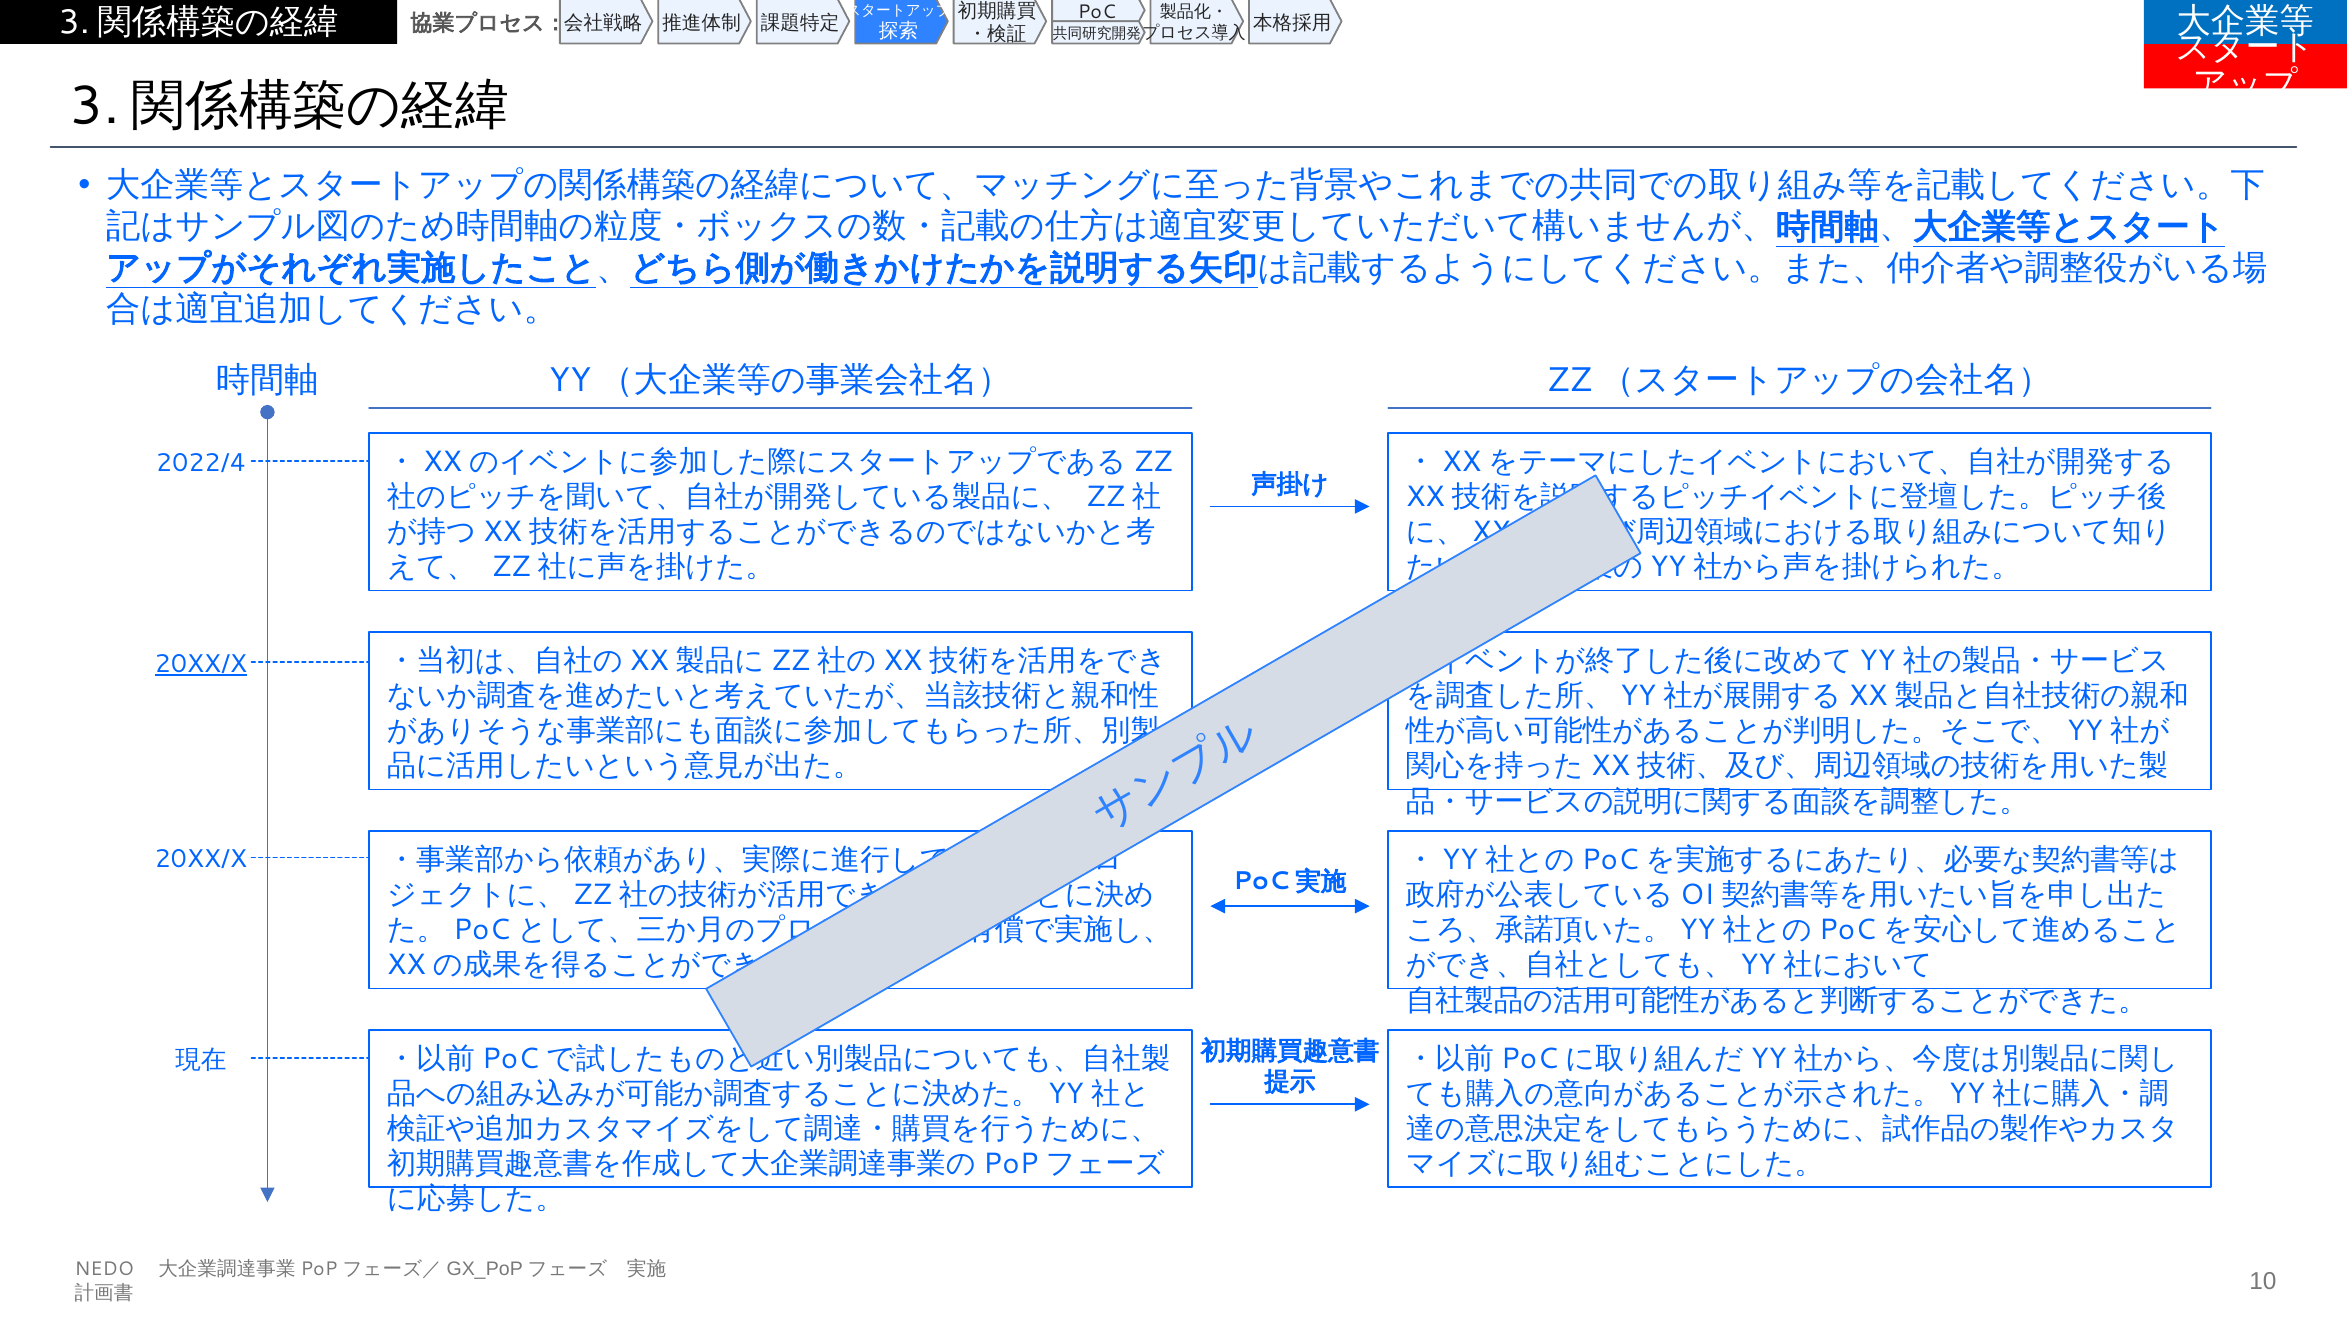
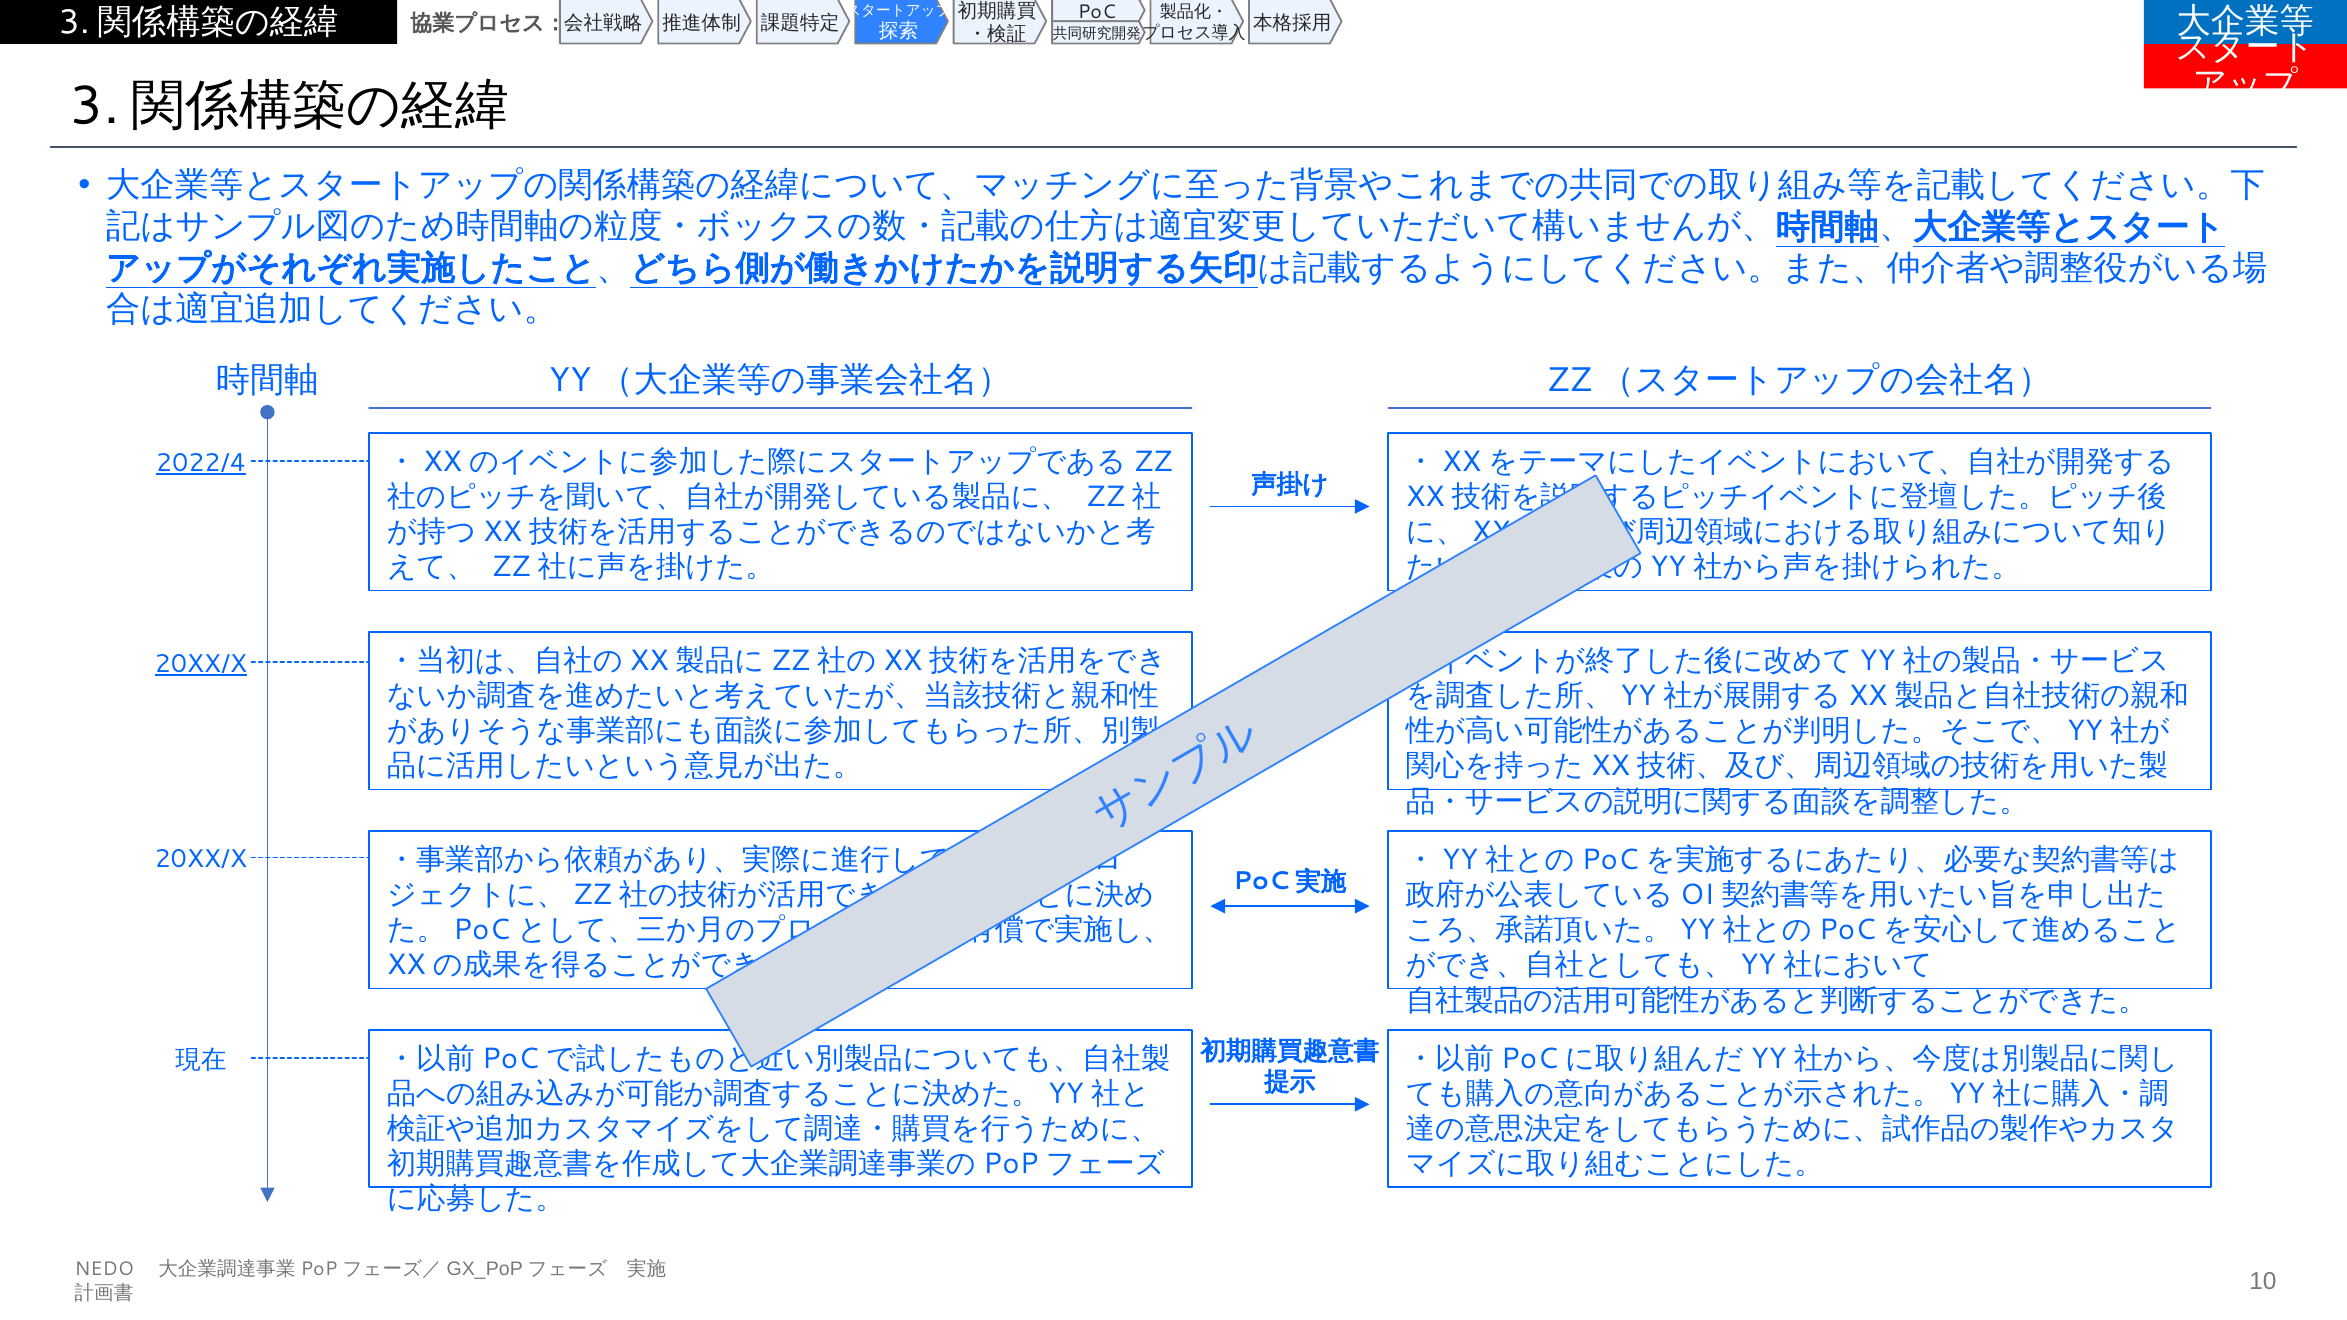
2022/4 underline: none -> present
